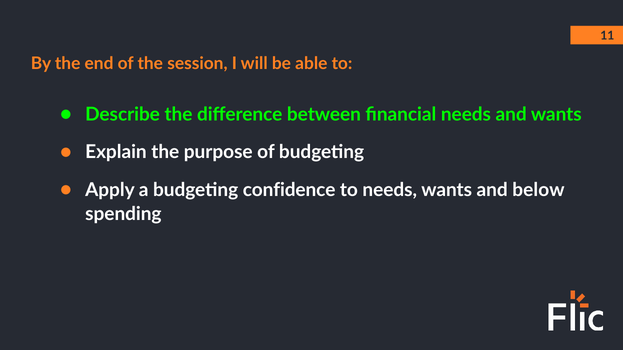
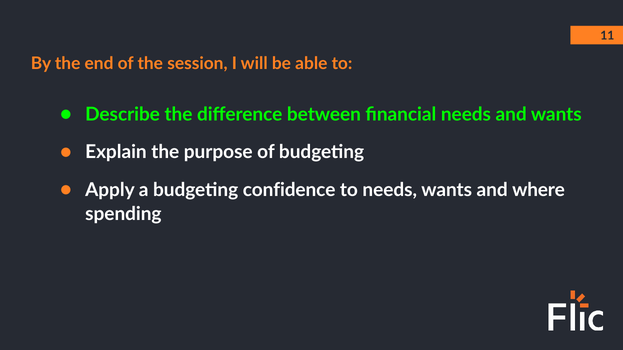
below: below -> where
